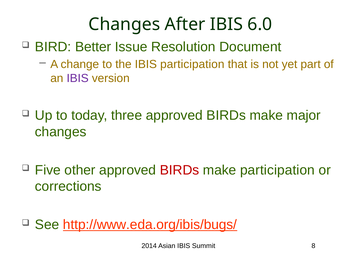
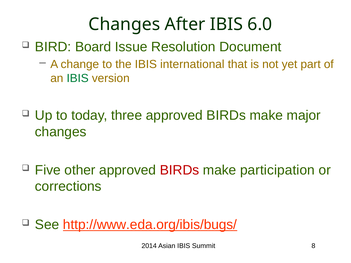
Better: Better -> Board
IBIS participation: participation -> international
IBIS at (78, 78) colour: purple -> green
